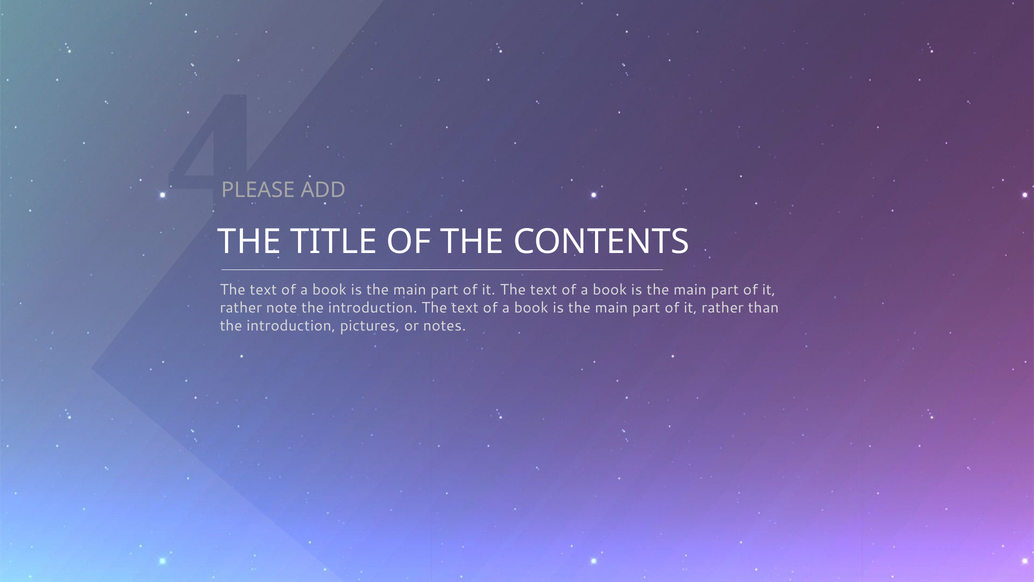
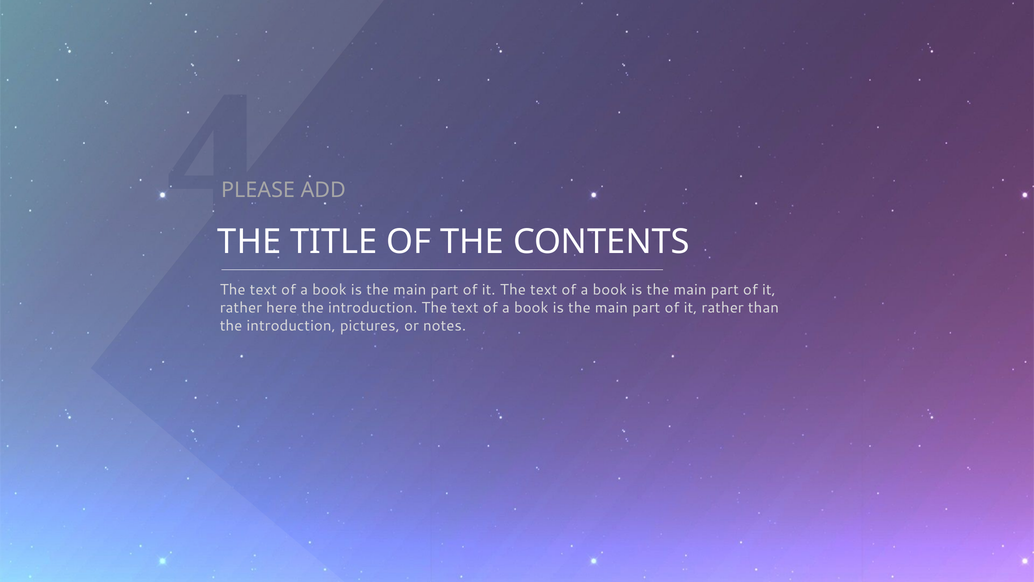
note: note -> here
